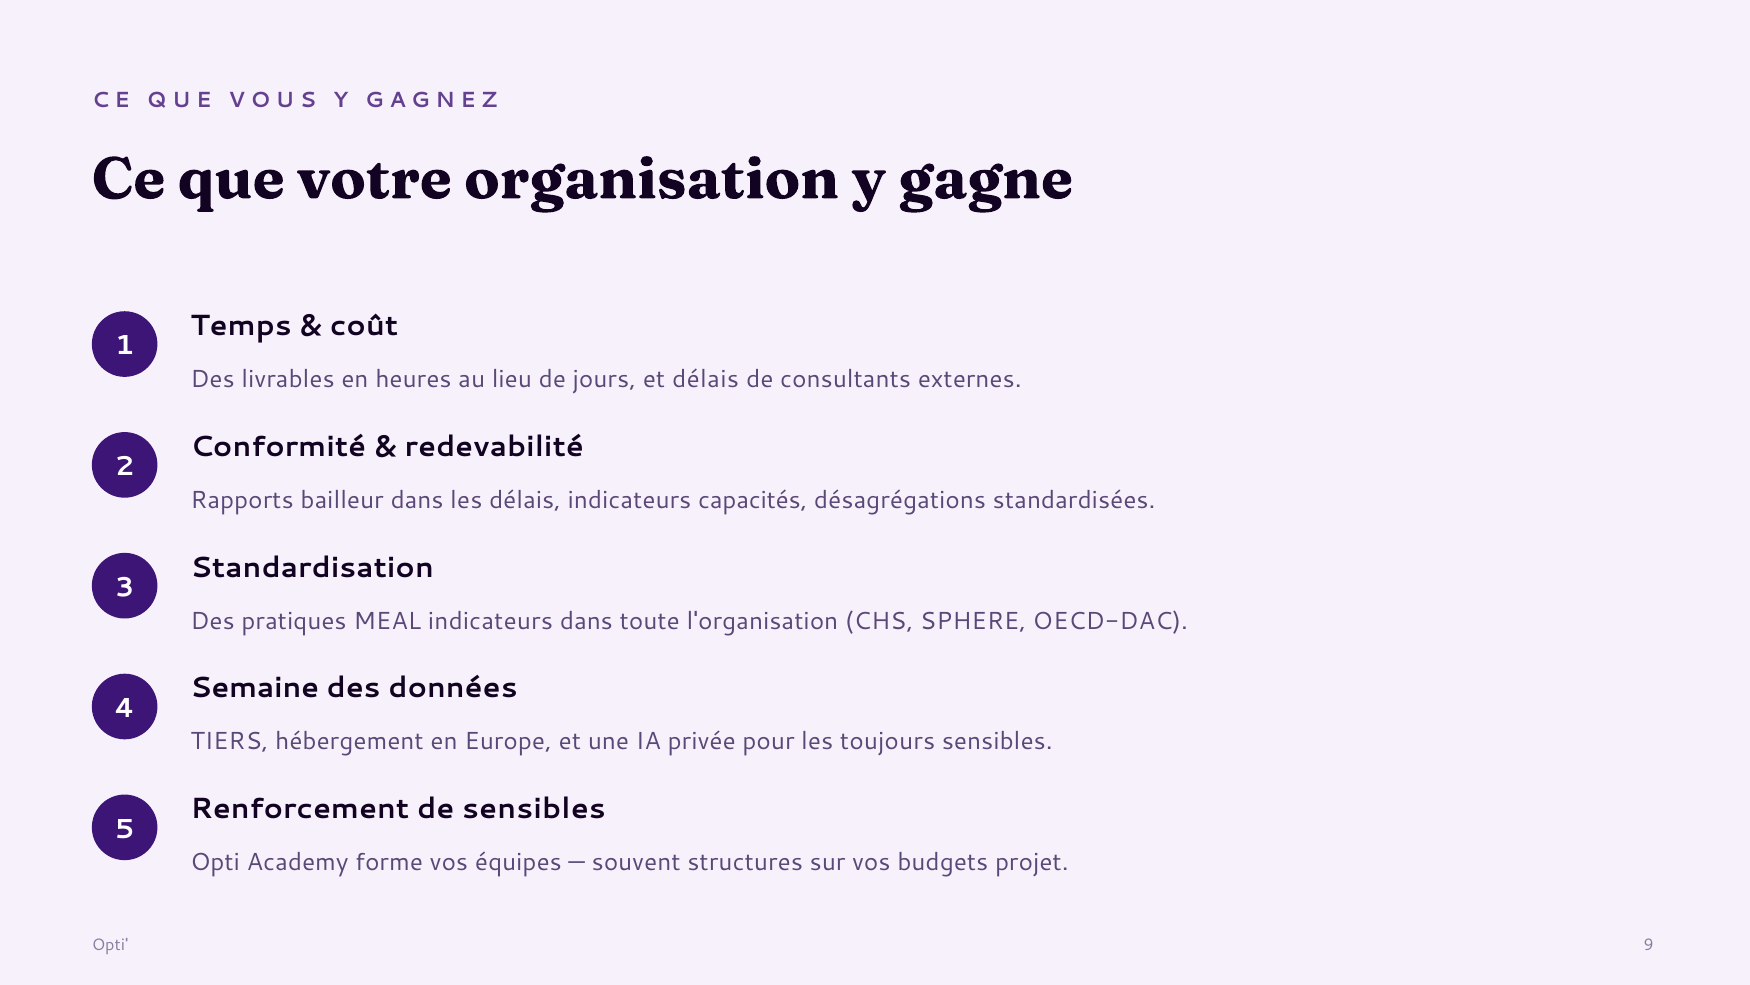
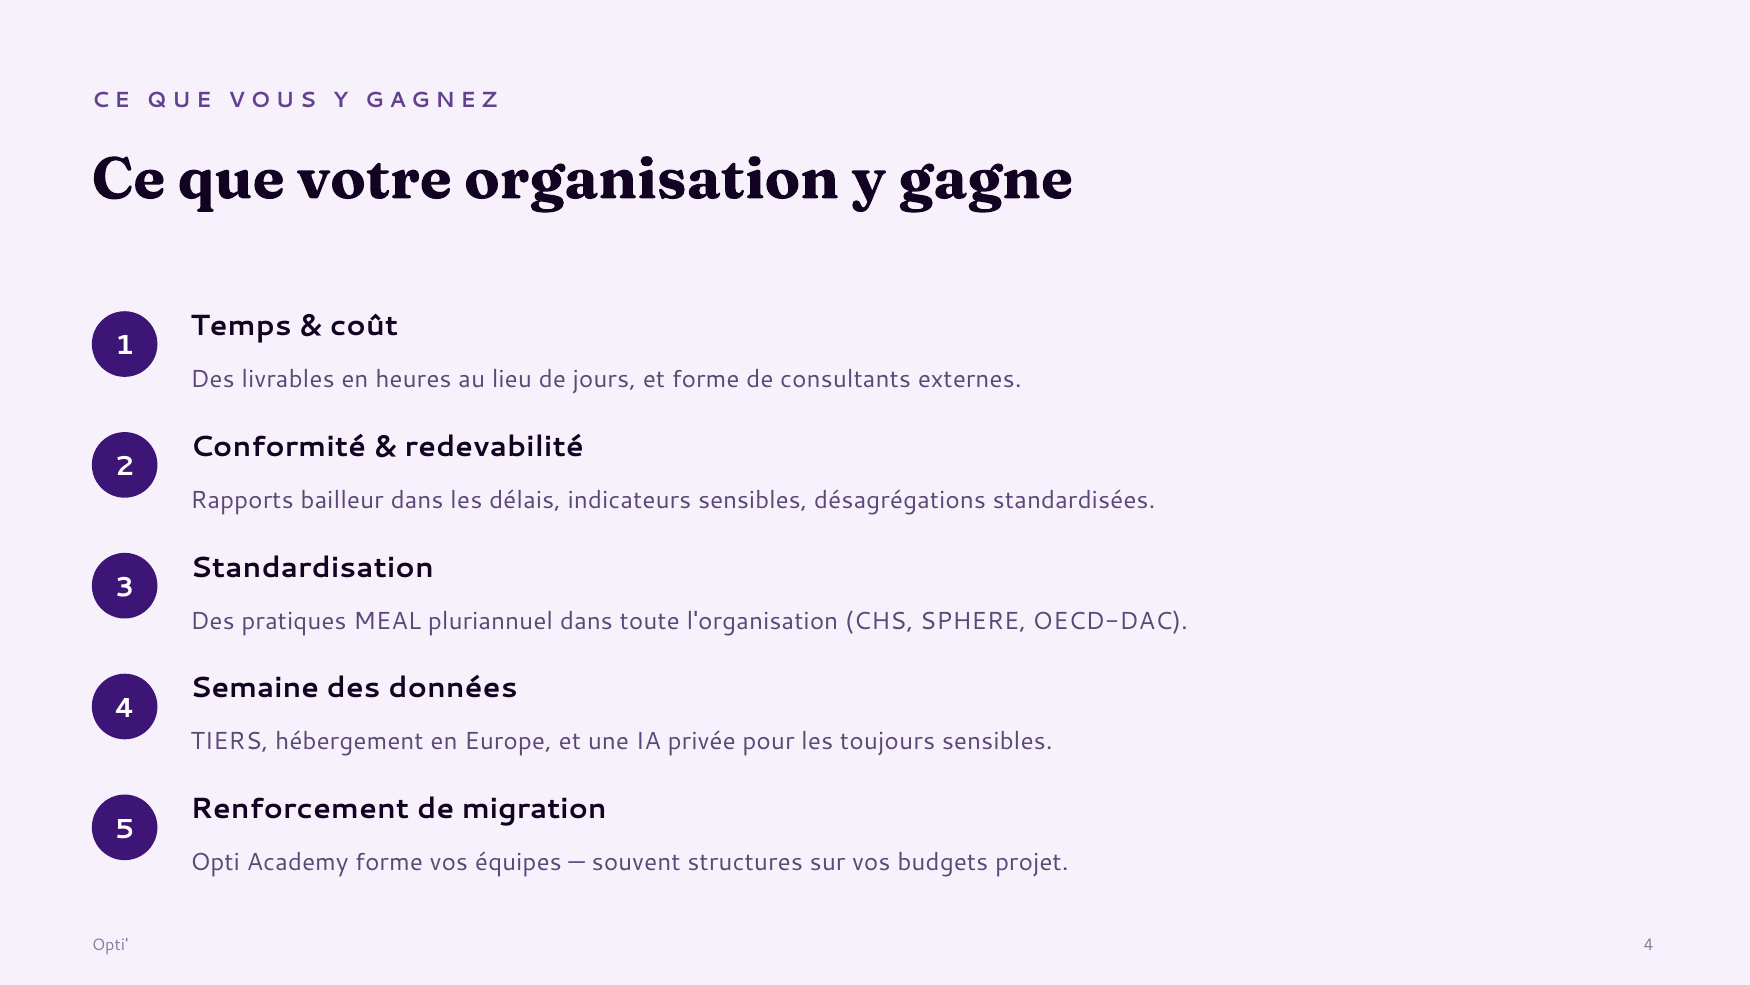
et délais: délais -> forme
indicateurs capacités: capacités -> sensibles
MEAL indicateurs: indicateurs -> pluriannuel
de sensibles: sensibles -> migration
Opti 9: 9 -> 4
